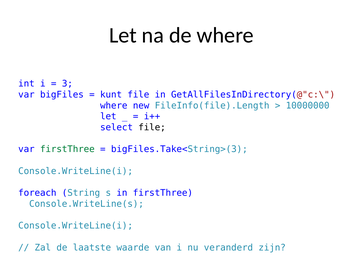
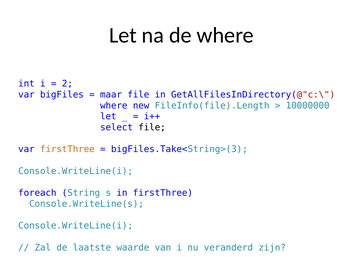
3: 3 -> 2
kunt: kunt -> maar
firstThree at (67, 149) colour: green -> orange
